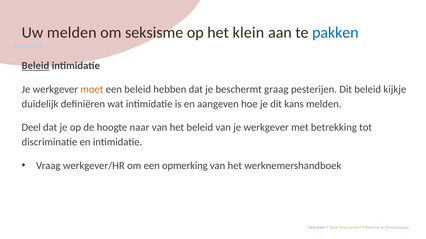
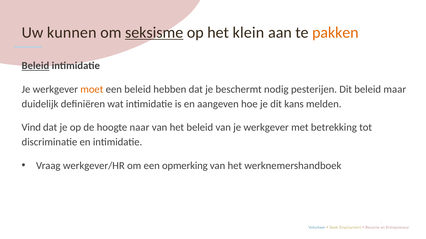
Uw melden: melden -> kunnen
seksisme underline: none -> present
pakken colour: blue -> orange
graag: graag -> nodig
kijkje: kijkje -> maar
Deel: Deel -> Vind
